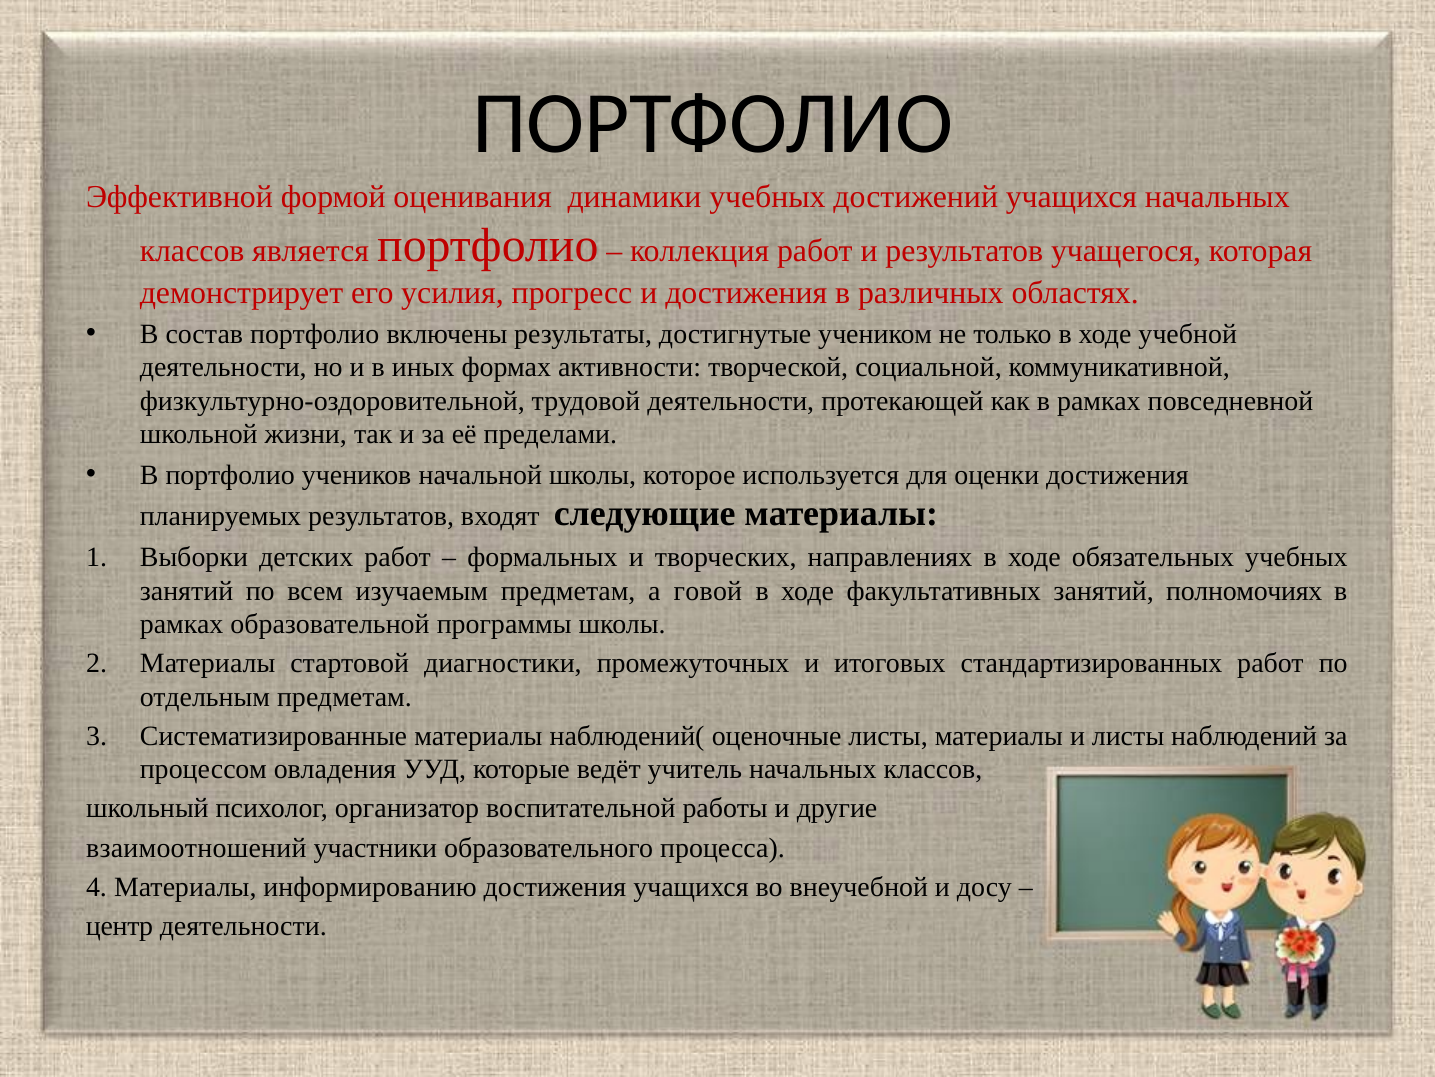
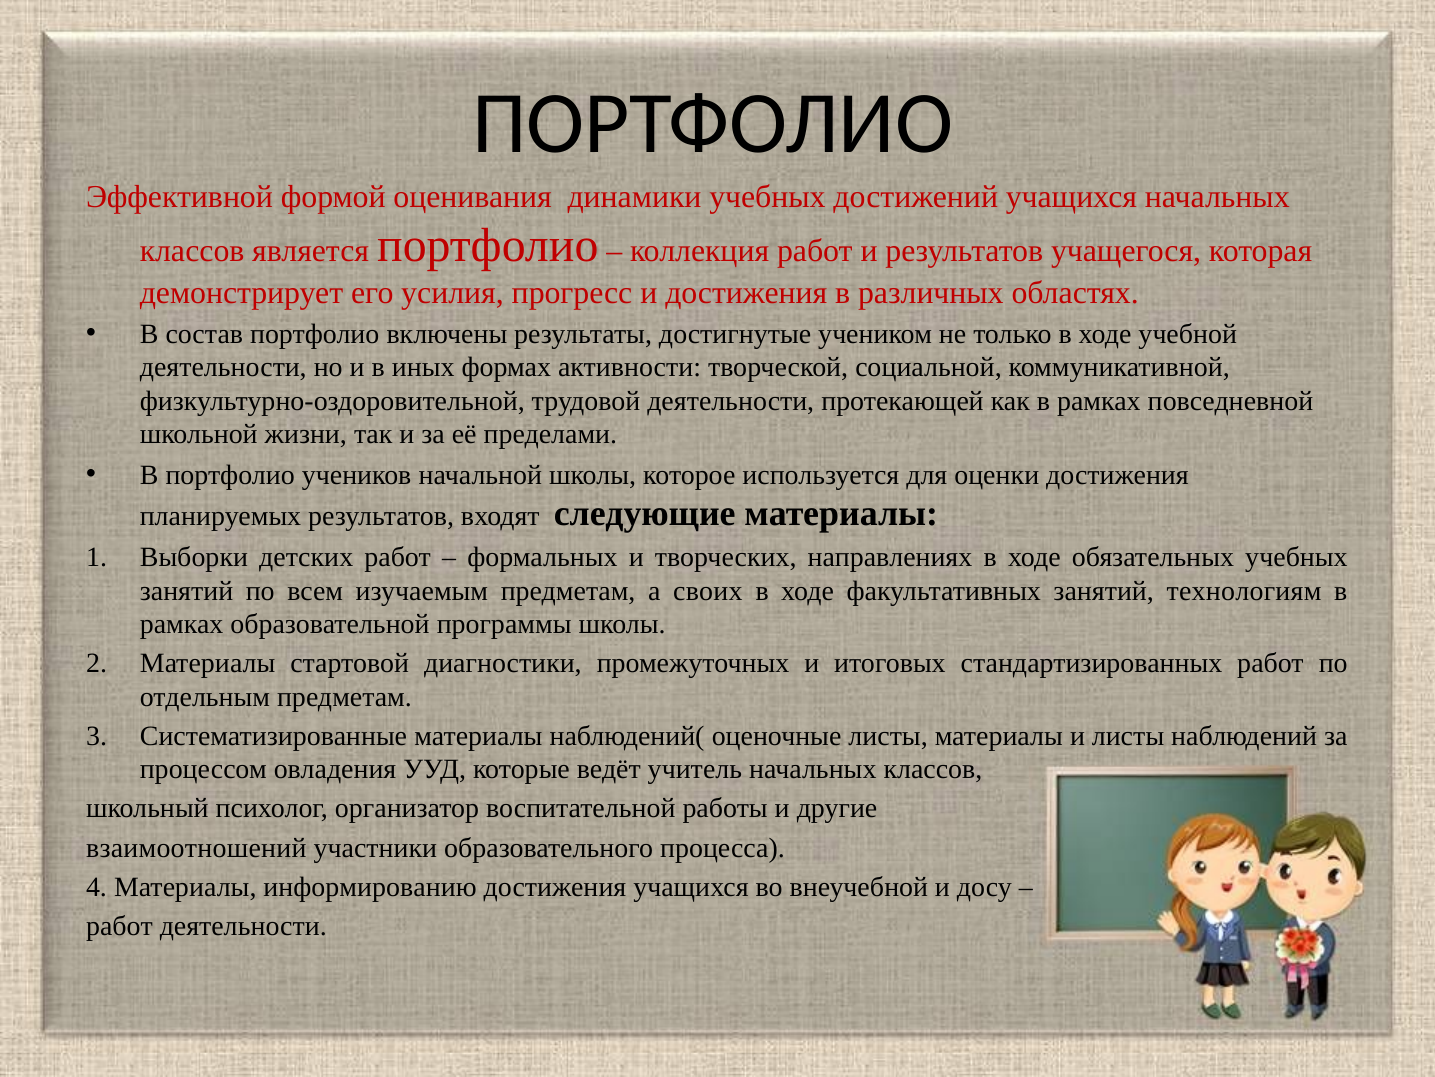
говой: говой -> своих
полномочиях: полномочиях -> технологиям
центр at (120, 925): центр -> работ
